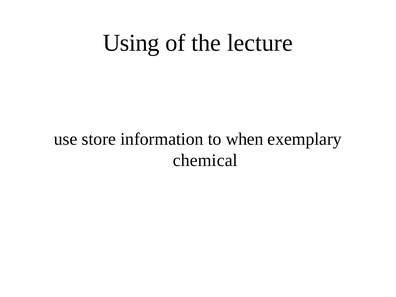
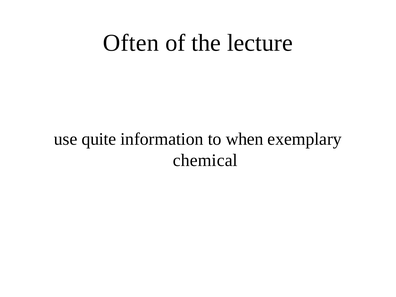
Using: Using -> Often
store: store -> quite
